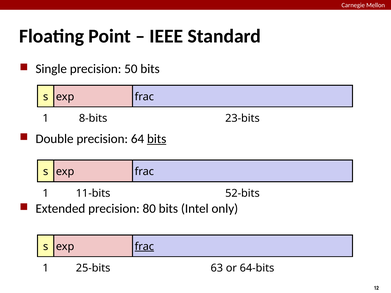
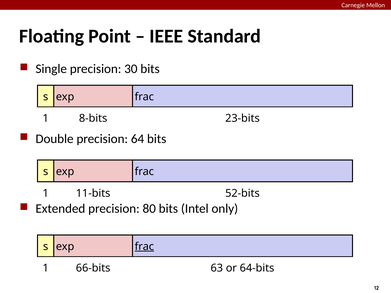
50: 50 -> 30
bits at (157, 139) underline: present -> none
25-bits: 25-bits -> 66-bits
